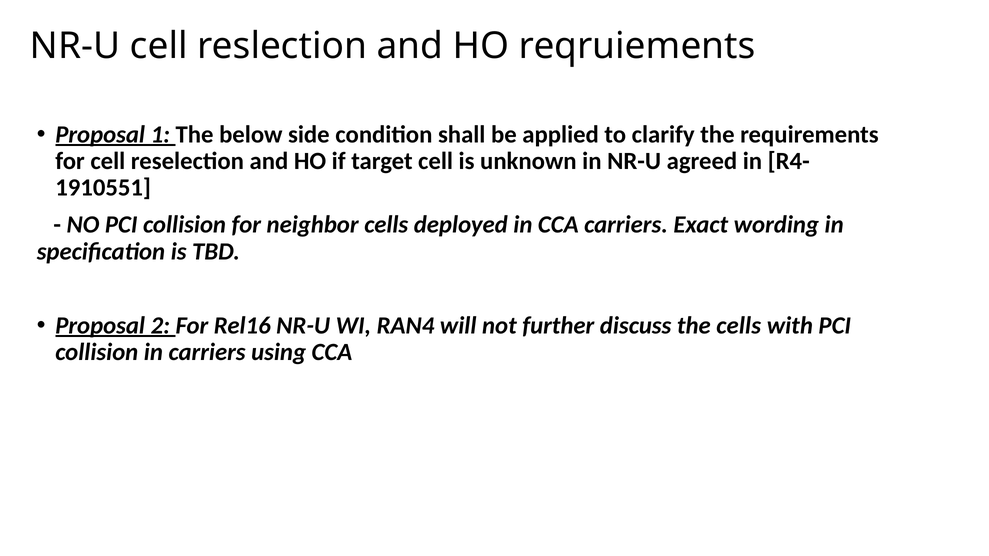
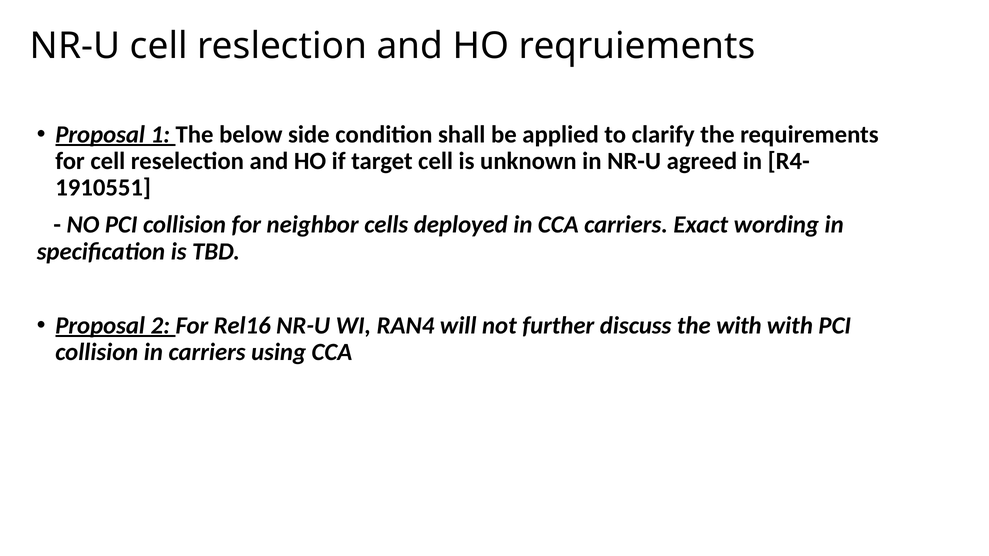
the cells: cells -> with
